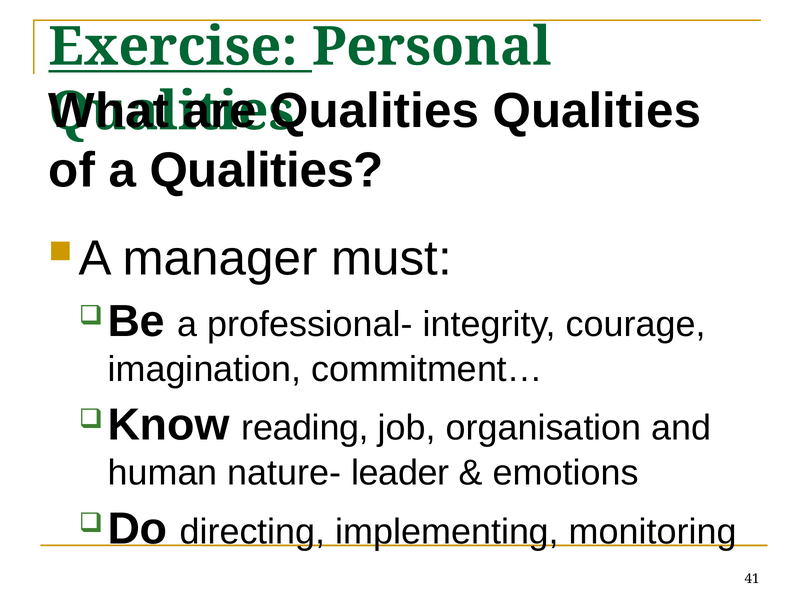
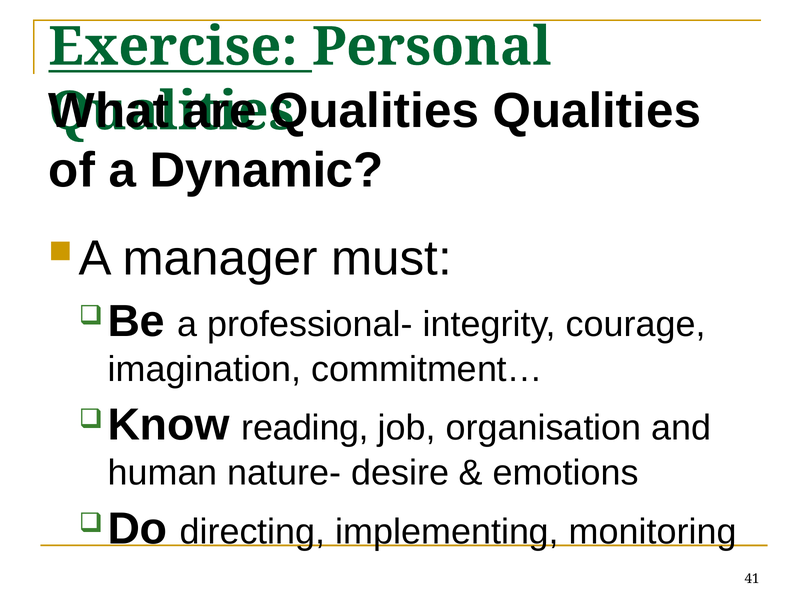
a Qualities: Qualities -> Dynamic
leader: leader -> desire
